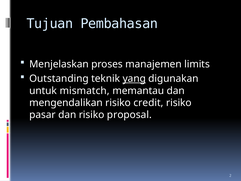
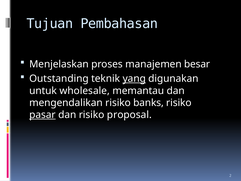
limits: limits -> besar
mismatch: mismatch -> wholesale
credit: credit -> banks
pasar underline: none -> present
